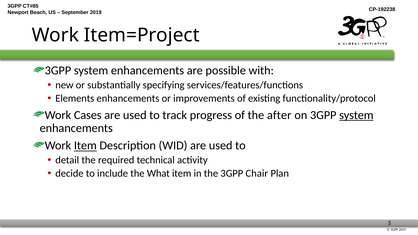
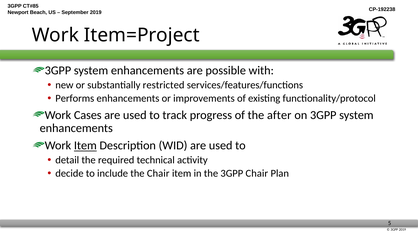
specifying: specifying -> restricted
Elements: Elements -> Performs
system at (356, 115) underline: present -> none
the What: What -> Chair
